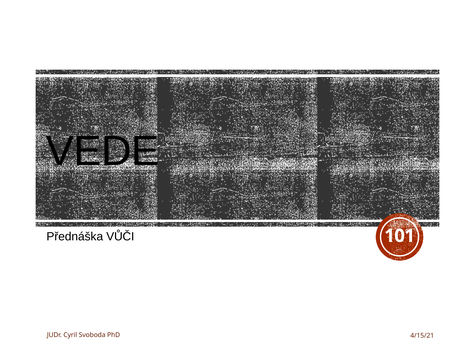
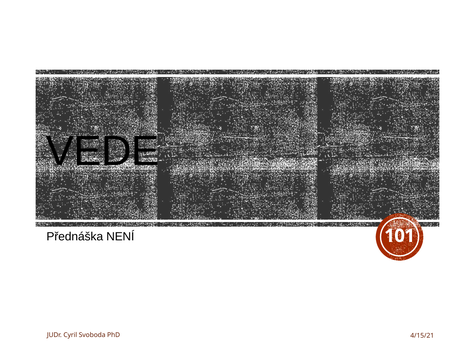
VŮČI: VŮČI -> NENÍ
